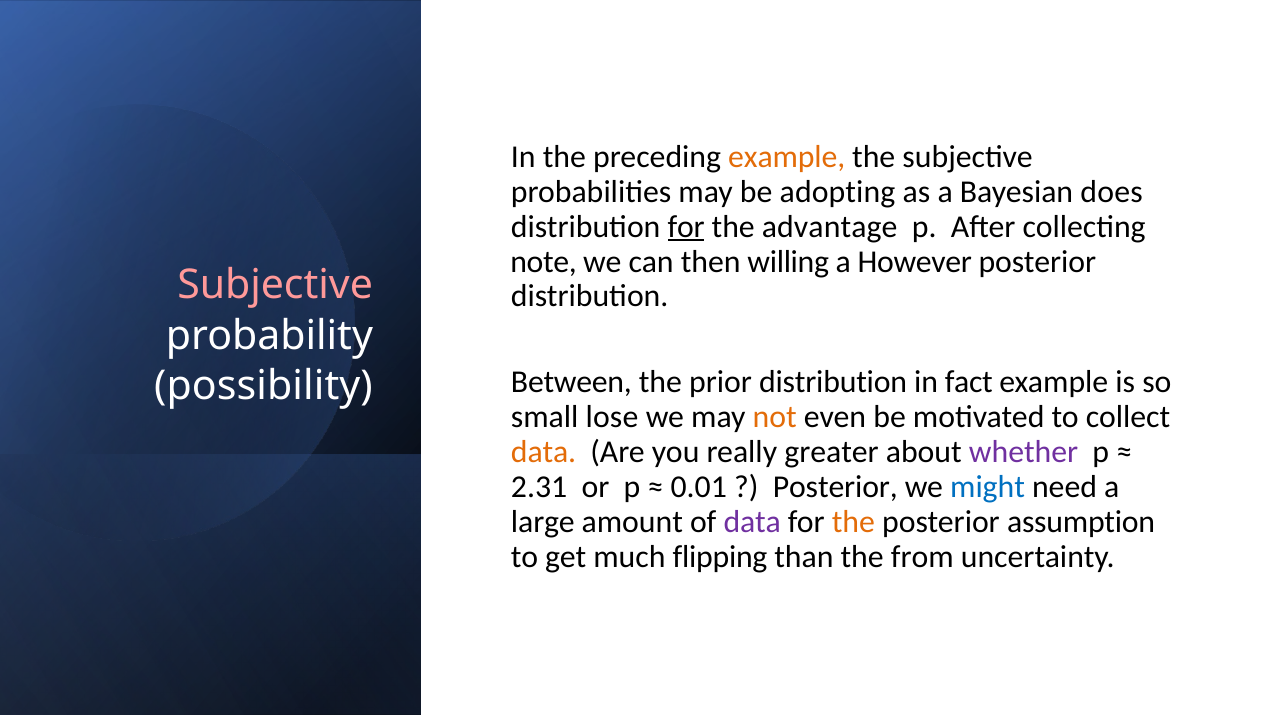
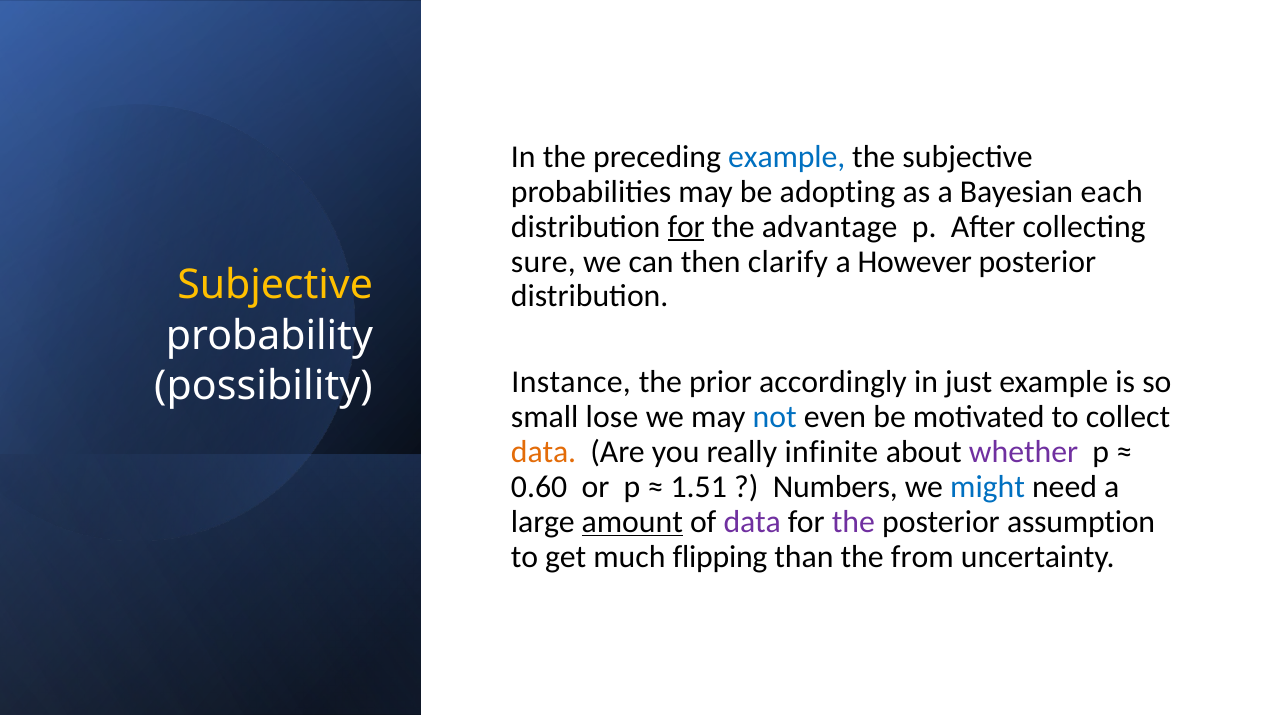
example at (787, 157) colour: orange -> blue
does: does -> each
note: note -> sure
willing: willing -> clarify
Subjective at (275, 285) colour: pink -> yellow
Between: Between -> Instance
prior distribution: distribution -> accordingly
fact: fact -> just
not colour: orange -> blue
greater: greater -> infinite
2.31: 2.31 -> 0.60
0.01: 0.01 -> 1.51
Posterior at (835, 487): Posterior -> Numbers
amount underline: none -> present
the at (853, 522) colour: orange -> purple
